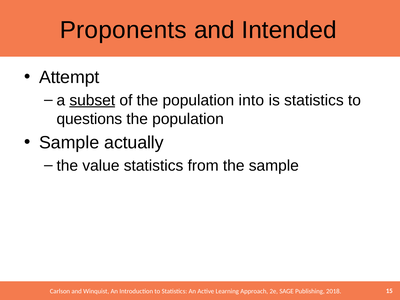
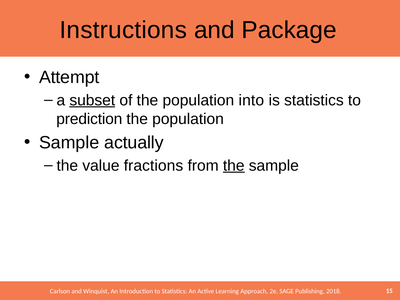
Proponents: Proponents -> Instructions
Intended: Intended -> Package
questions: questions -> prediction
value statistics: statistics -> fractions
the at (234, 166) underline: none -> present
